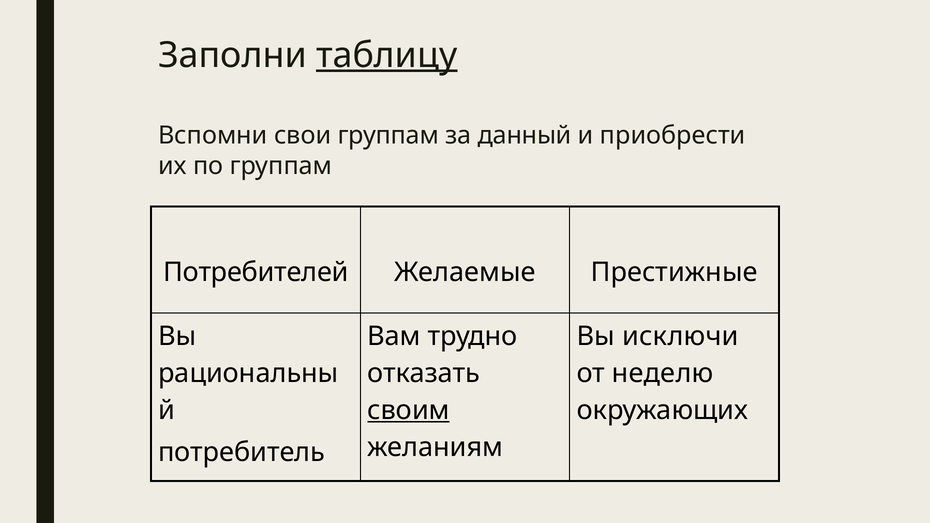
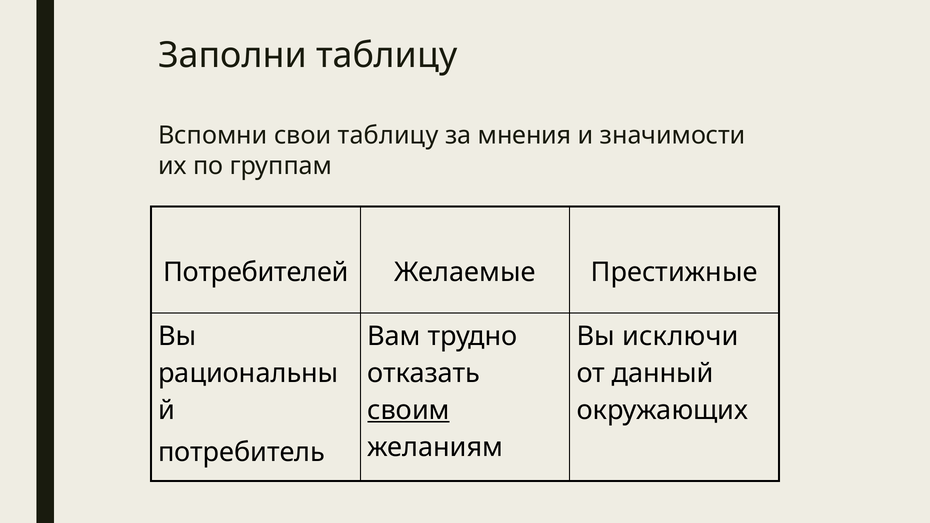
таблицу at (387, 55) underline: present -> none
свои группам: группам -> таблицу
данный: данный -> мнения
приобрести: приобрести -> значимости
неделю: неделю -> данный
